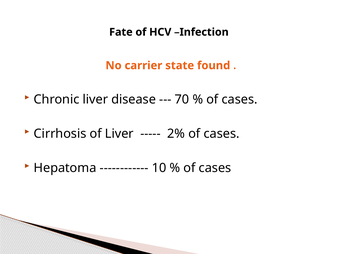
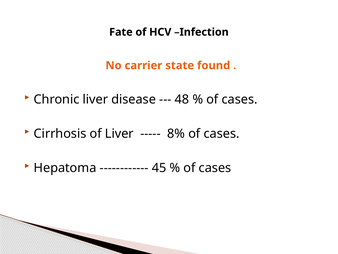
70: 70 -> 48
2%: 2% -> 8%
10: 10 -> 45
